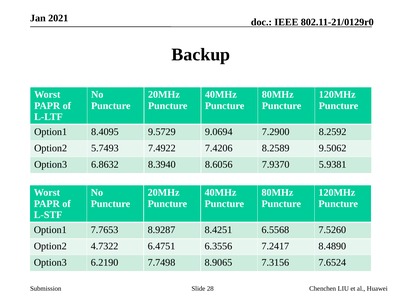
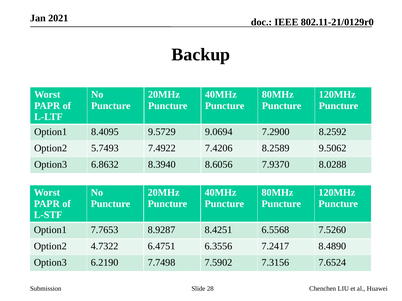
5.9381: 5.9381 -> 8.0288
8.9065: 8.9065 -> 7.5902
